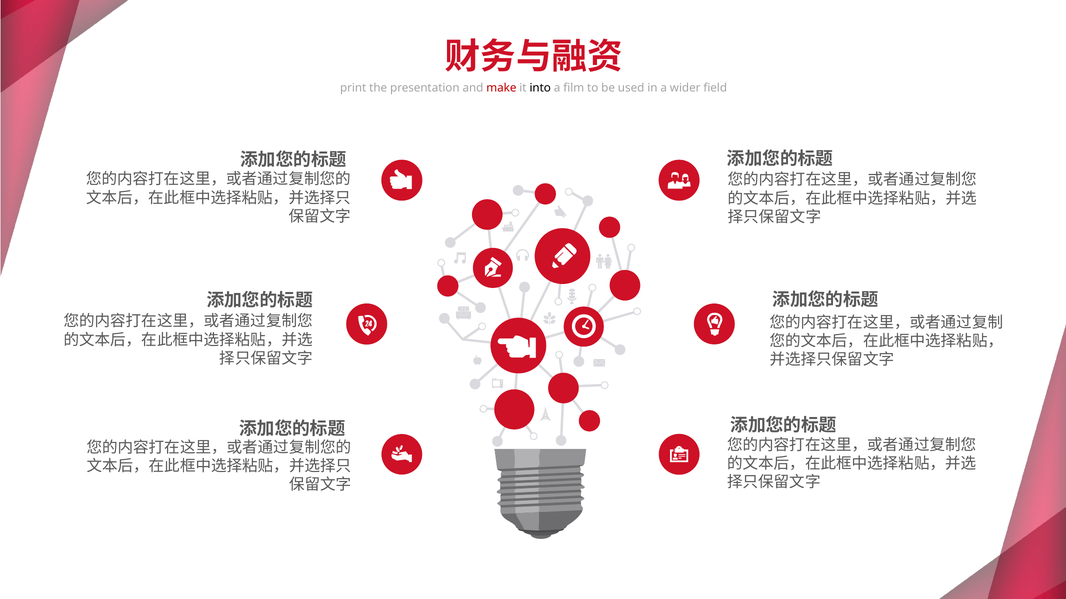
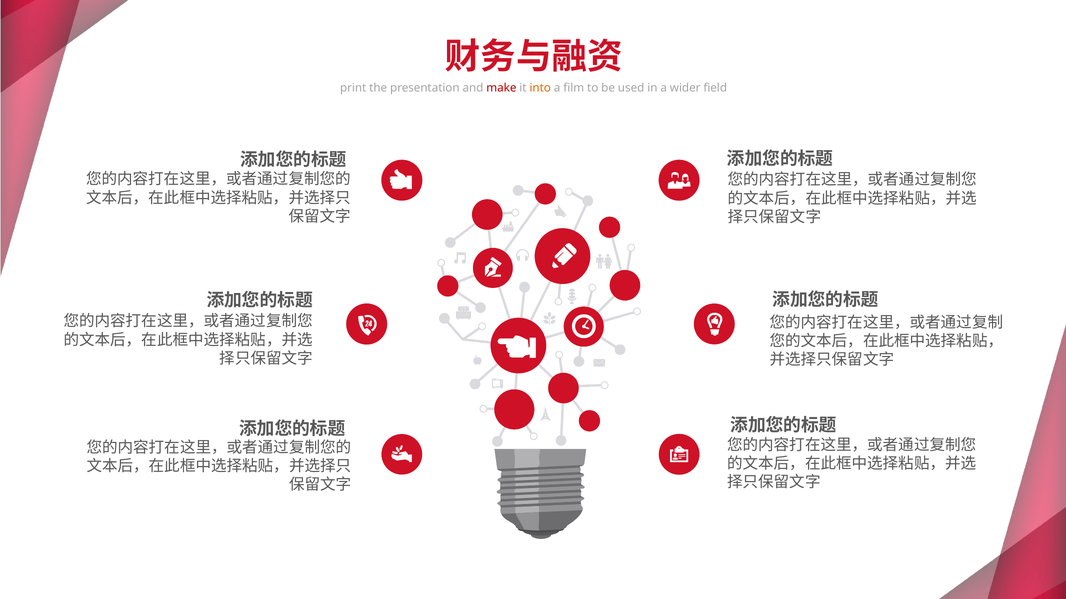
into colour: black -> orange
